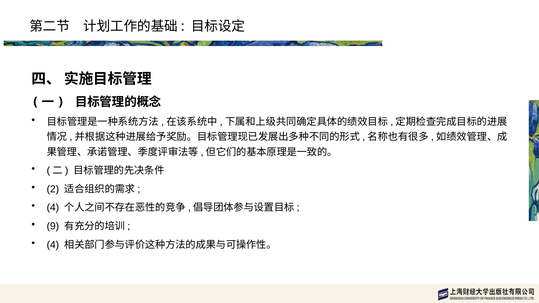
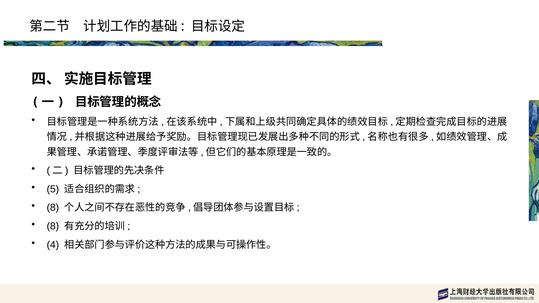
2: 2 -> 5
4 at (53, 208): 4 -> 8
9 at (53, 226): 9 -> 8
